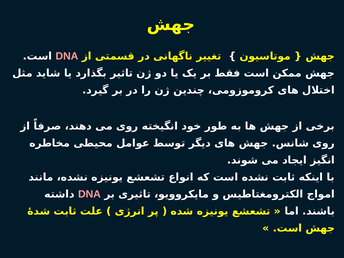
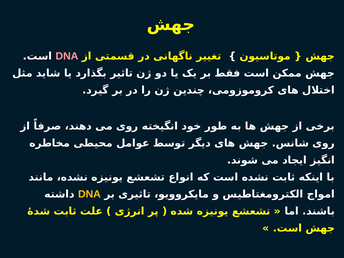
DNA at (89, 194) colour: pink -> yellow
